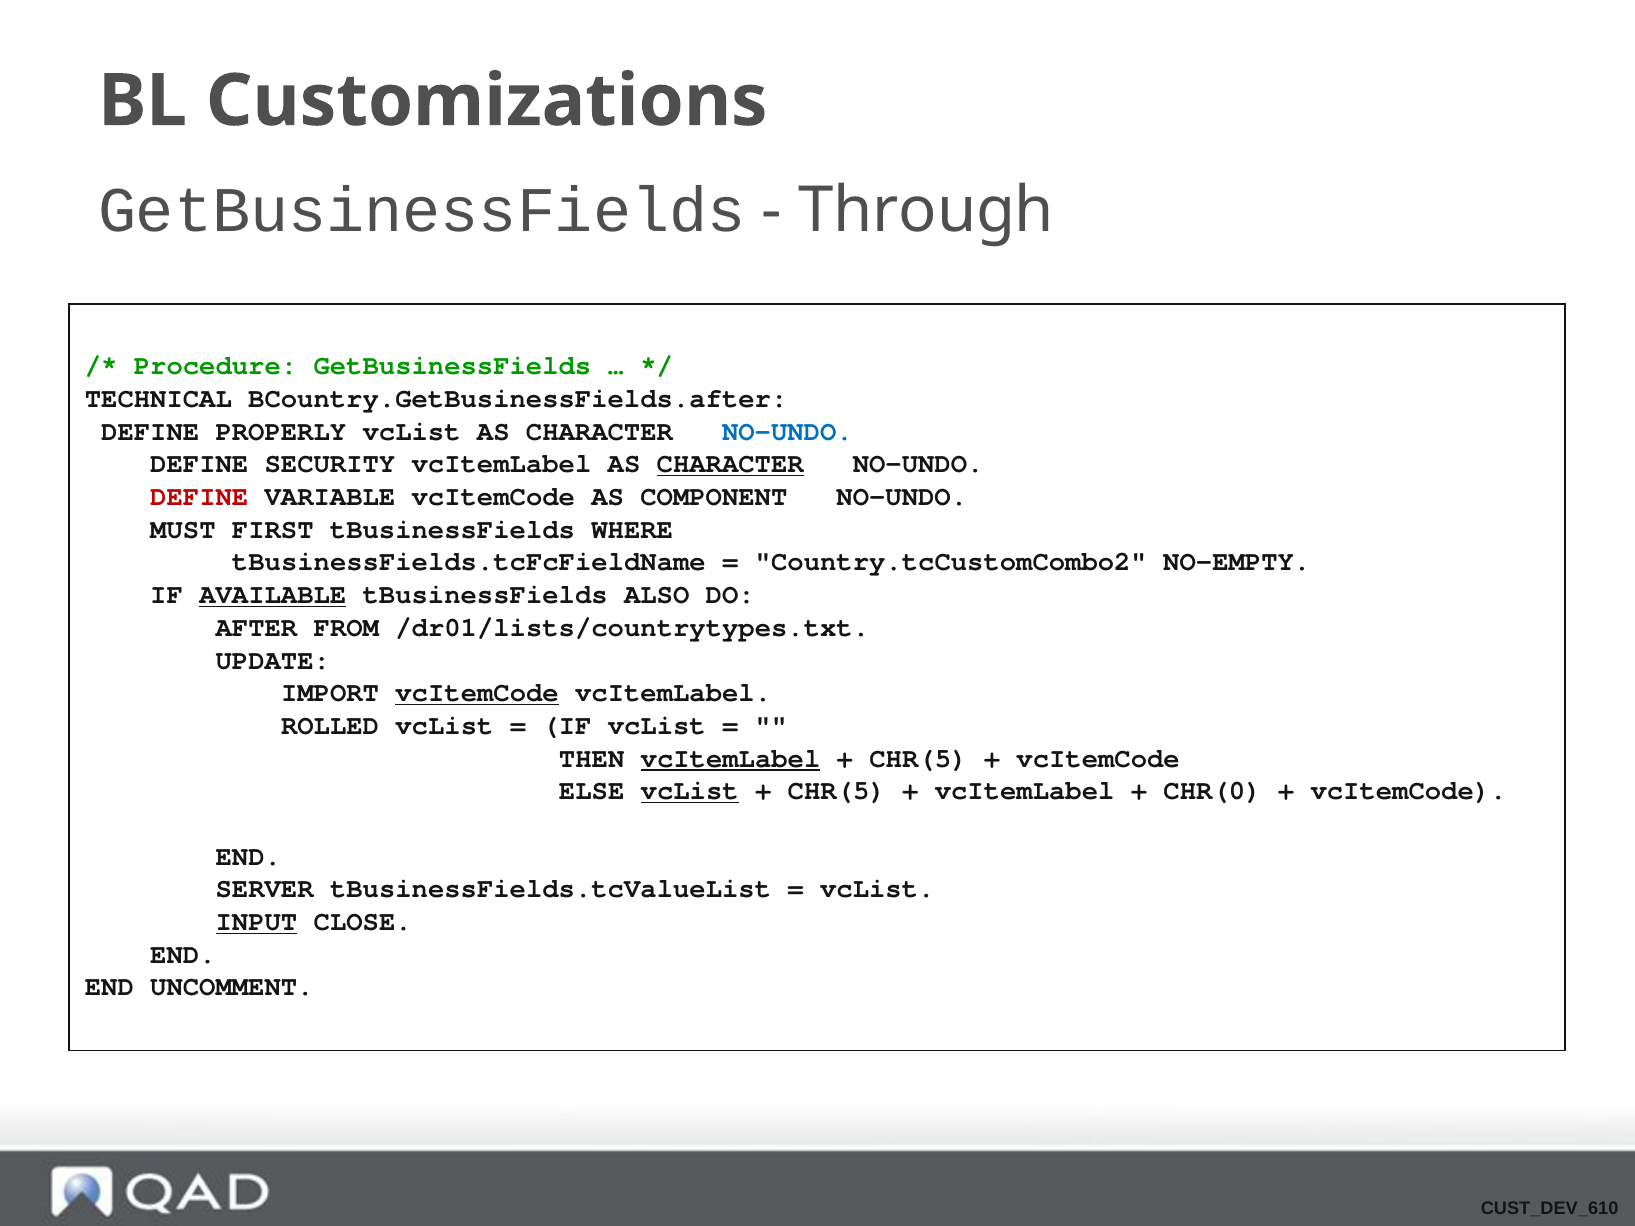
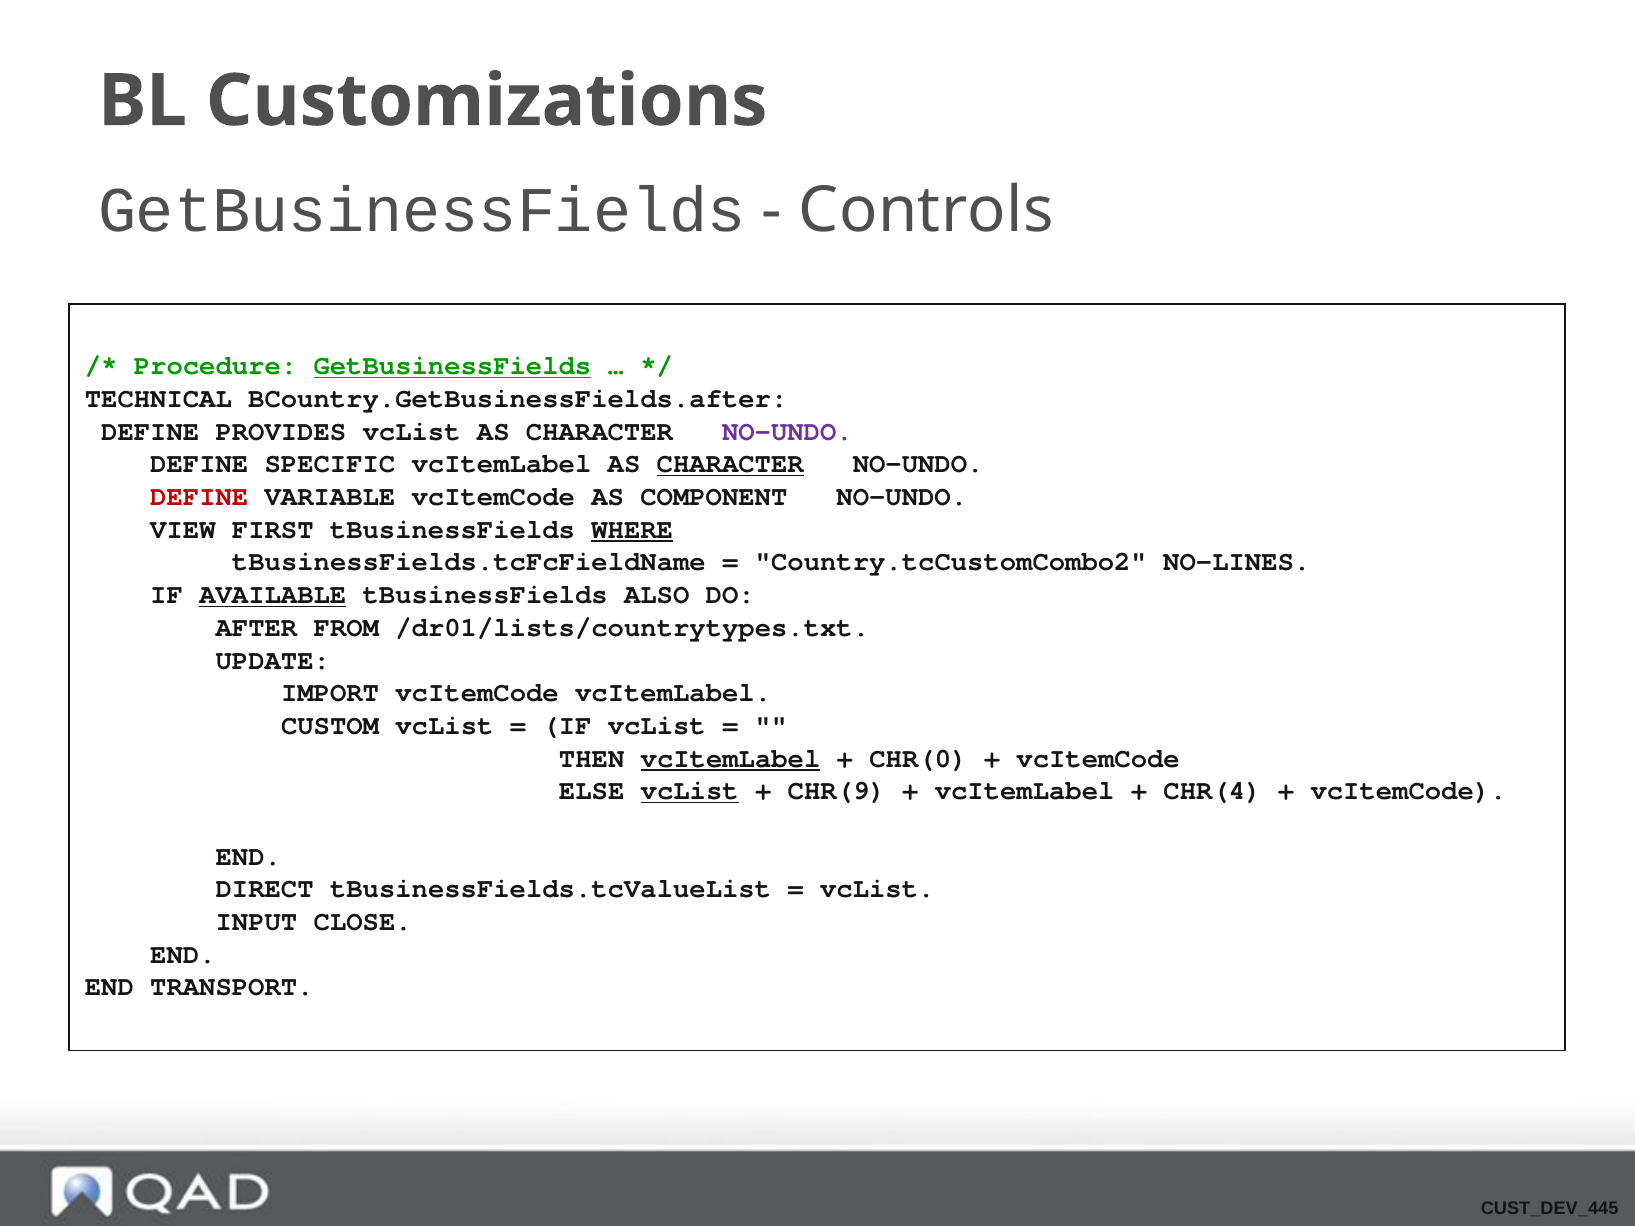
Through: Through -> Controls
GetBusinessFields at (452, 366) underline: none -> present
PROPERLY: PROPERLY -> PROVIDES
NO-UNDO at (787, 431) colour: blue -> purple
SECURITY: SECURITY -> SPECIFIC
MUST: MUST -> VIEW
WHERE at (632, 529) underline: none -> present
NO-EMPTY: NO-EMPTY -> NO-LINES
vcItemCode at (477, 693) underline: present -> none
ROLLED: ROLLED -> CUSTOM
CHR(5 at (918, 758): CHR(5 -> CHR(0
CHR(5 at (837, 791): CHR(5 -> CHR(9
CHR(0: CHR(0 -> CHR(4
SERVER: SERVER -> DIRECT
INPUT at (256, 922) underline: present -> none
UNCOMMENT: UNCOMMENT -> TRANSPORT
CUST_DEV_610: CUST_DEV_610 -> CUST_DEV_445
